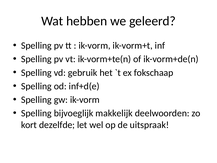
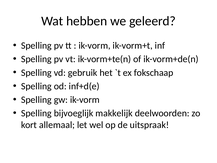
dezelfde: dezelfde -> allemaal
